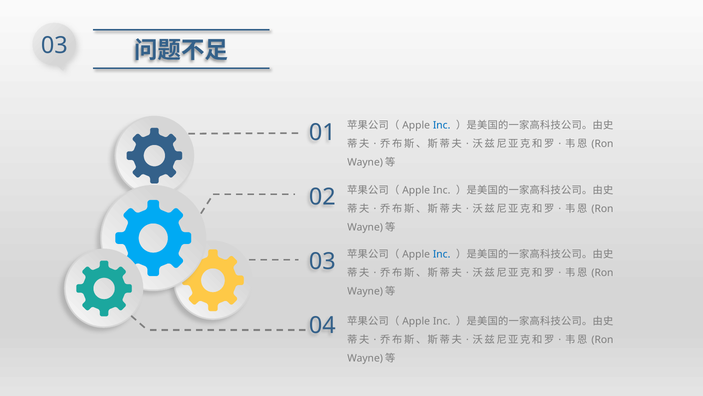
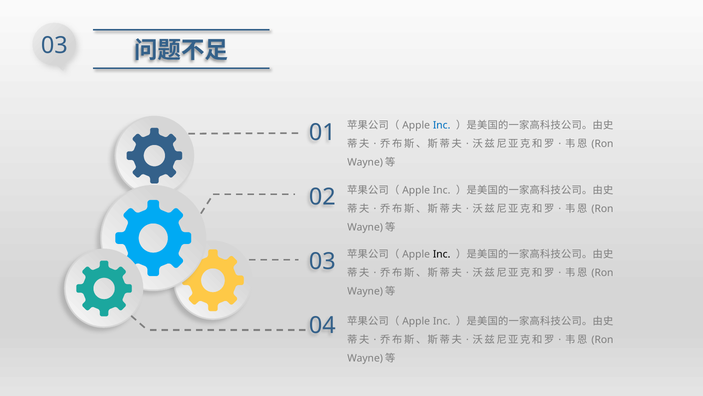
Inc at (442, 254) colour: blue -> black
